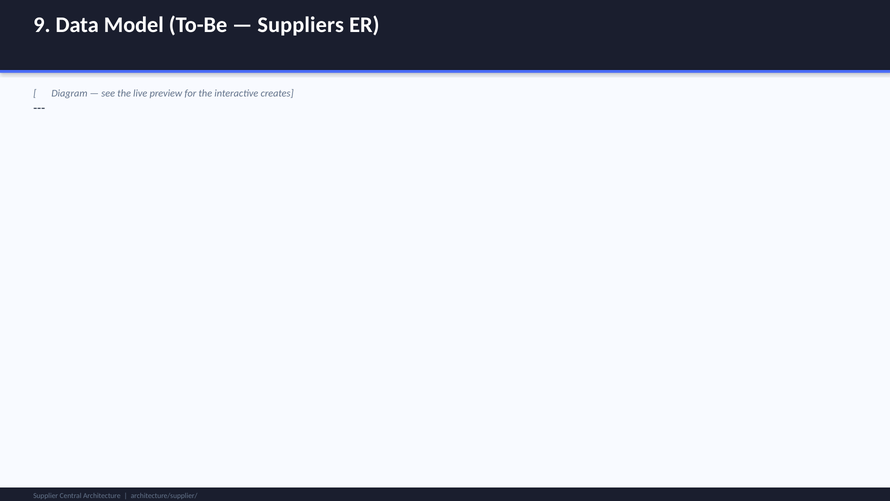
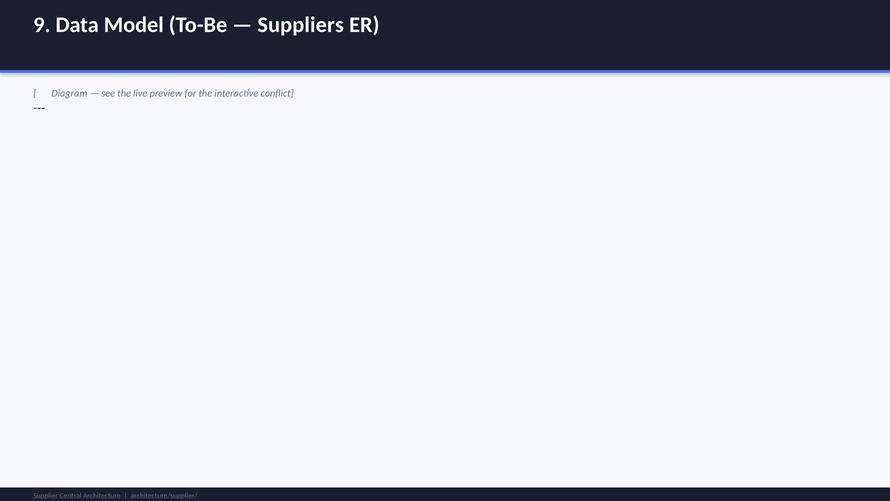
creates: creates -> conflict
